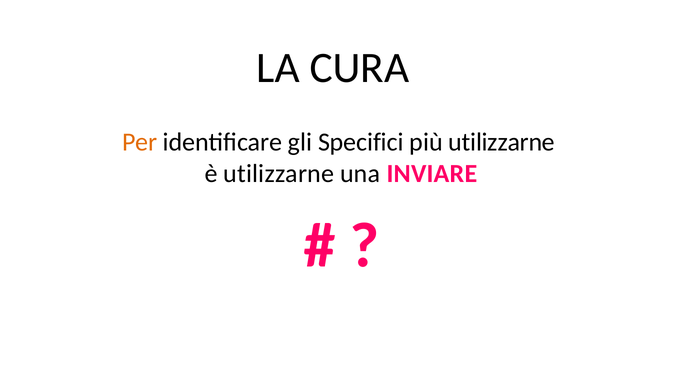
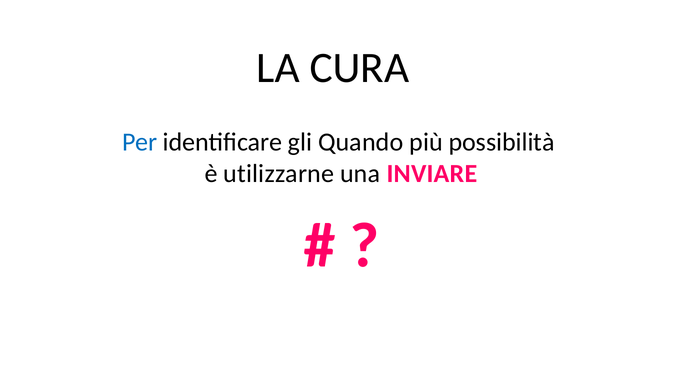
Per colour: orange -> blue
Specifici: Specifici -> Quando
più utilizzarne: utilizzarne -> possibilità
